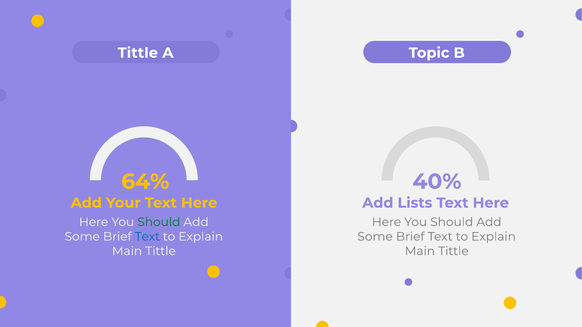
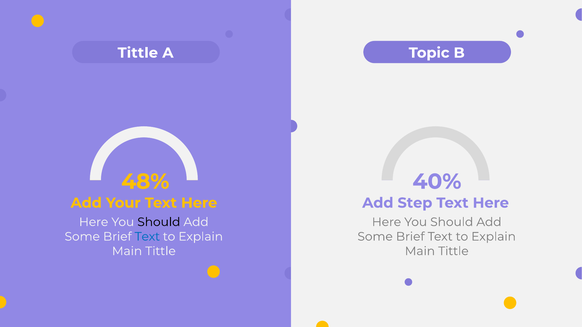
64%: 64% -> 48%
Lists: Lists -> Step
Should at (159, 222) colour: green -> black
